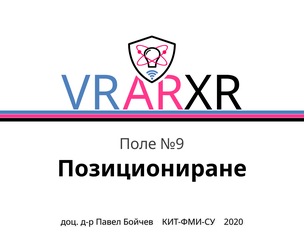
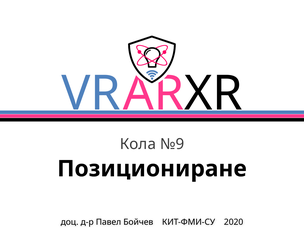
Поле: Поле -> Кола
